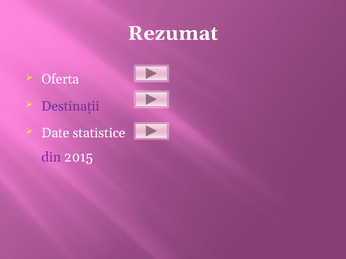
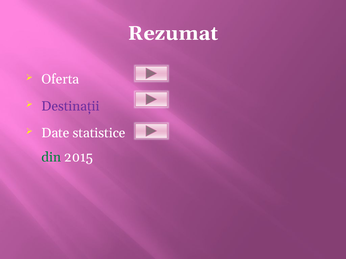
din colour: purple -> green
